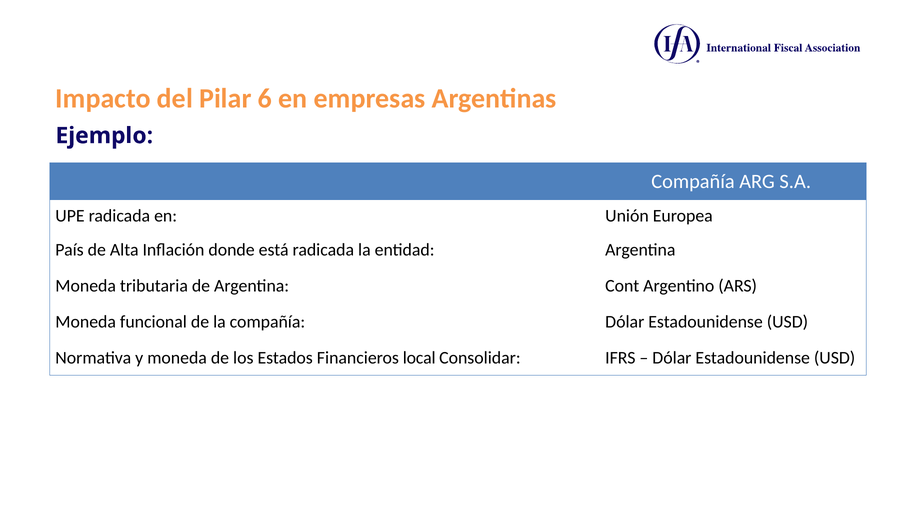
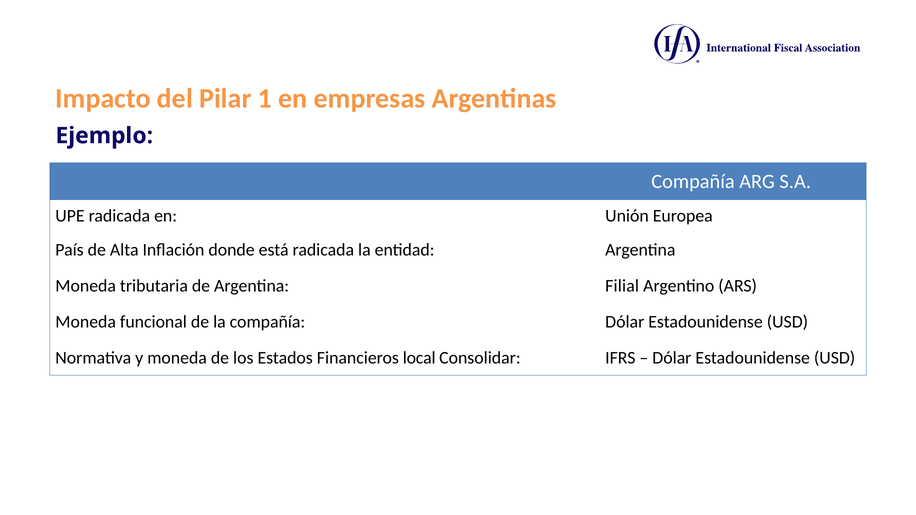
6: 6 -> 1
Cont: Cont -> Filial
